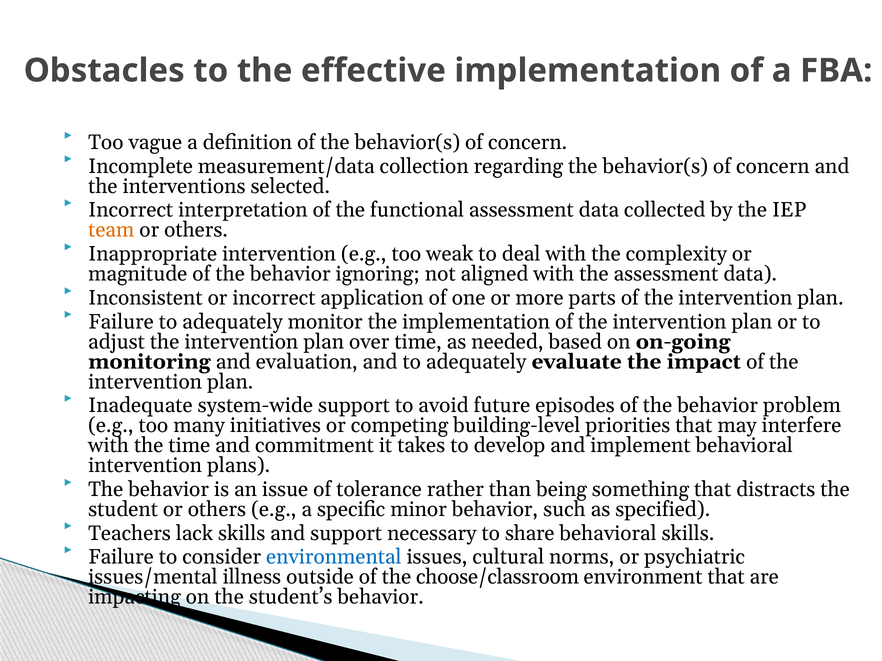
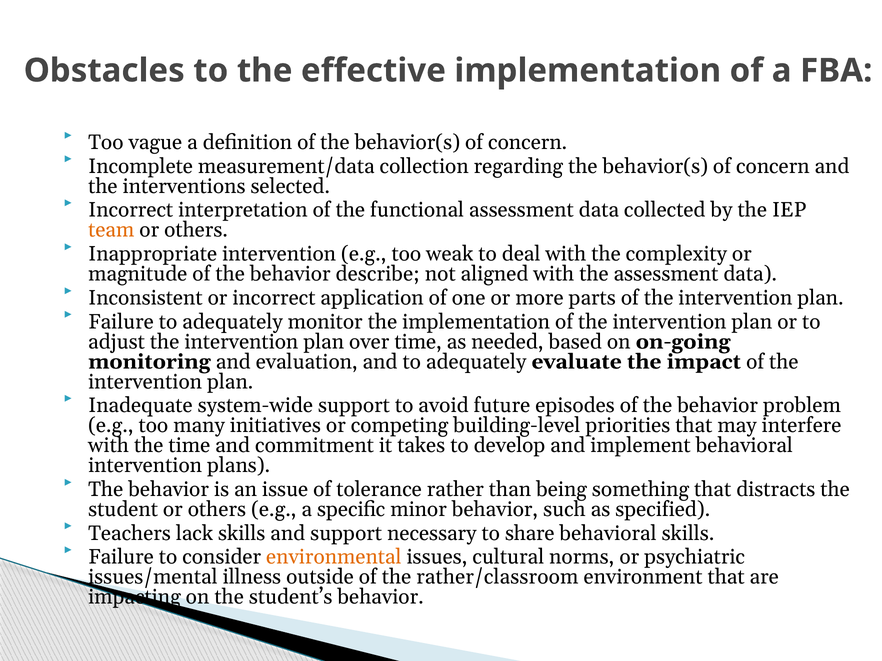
ignoring: ignoring -> describe
environmental colour: blue -> orange
choose/classroom: choose/classroom -> rather/classroom
